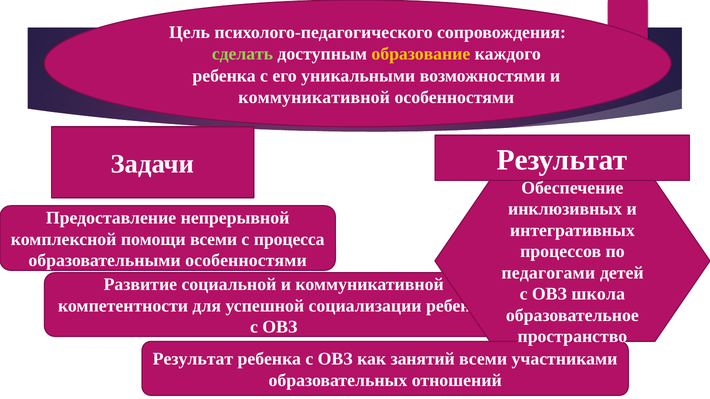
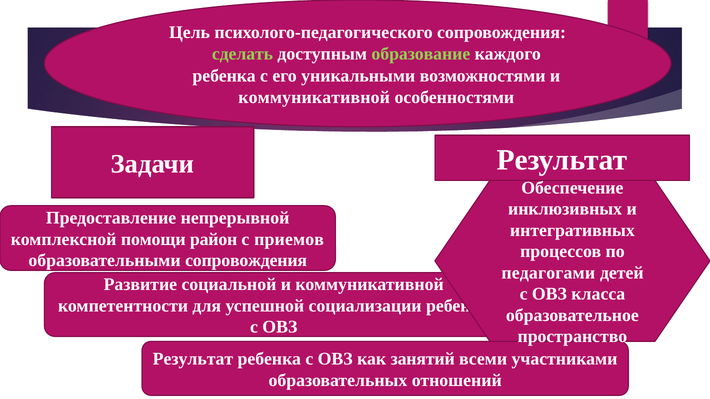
образование colour: yellow -> light green
помощи всеми: всеми -> район
процесса: процесса -> приемов
образовательными особенностями: особенностями -> сопровождения
школа: школа -> класса
